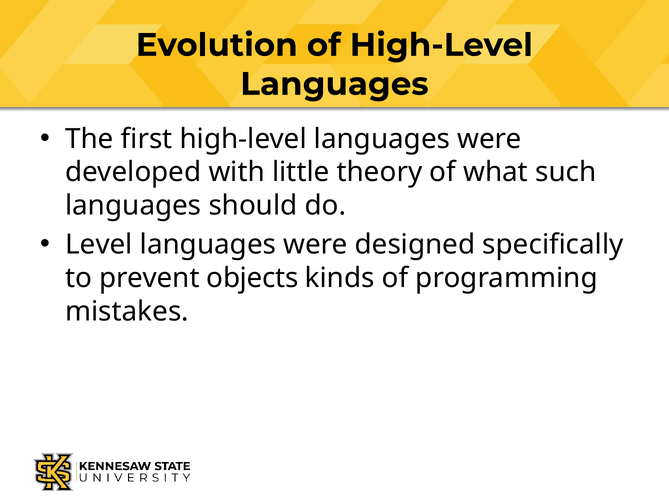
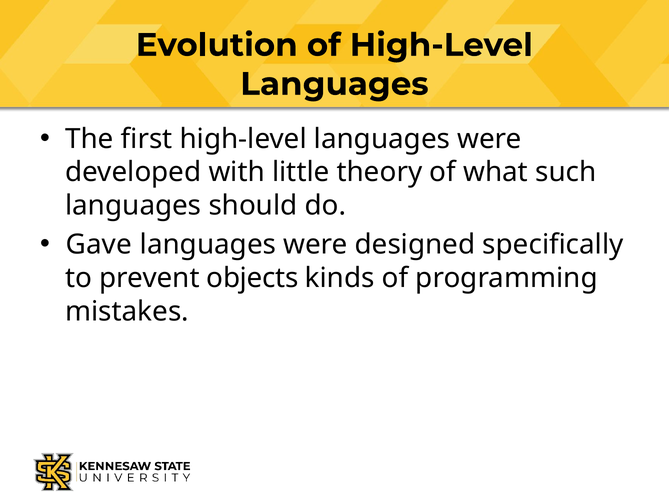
Level: Level -> Gave
